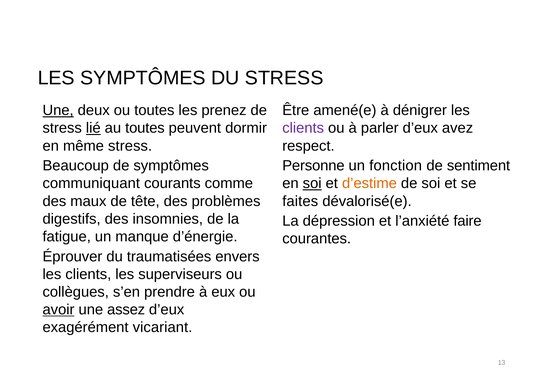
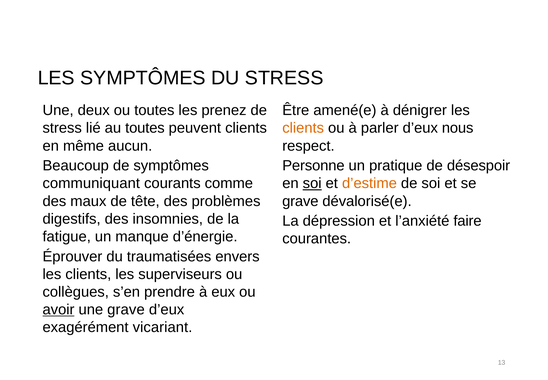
Une at (58, 110) underline: present -> none
lié underline: present -> none
peuvent dormir: dormir -> clients
clients at (303, 128) colour: purple -> orange
avez: avez -> nous
même stress: stress -> aucun
fonction: fonction -> pratique
sentiment: sentiment -> désespoir
faites at (300, 201): faites -> grave
une assez: assez -> grave
